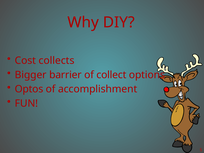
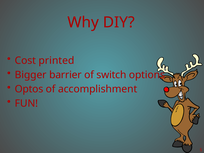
collects: collects -> printed
collect: collect -> switch
